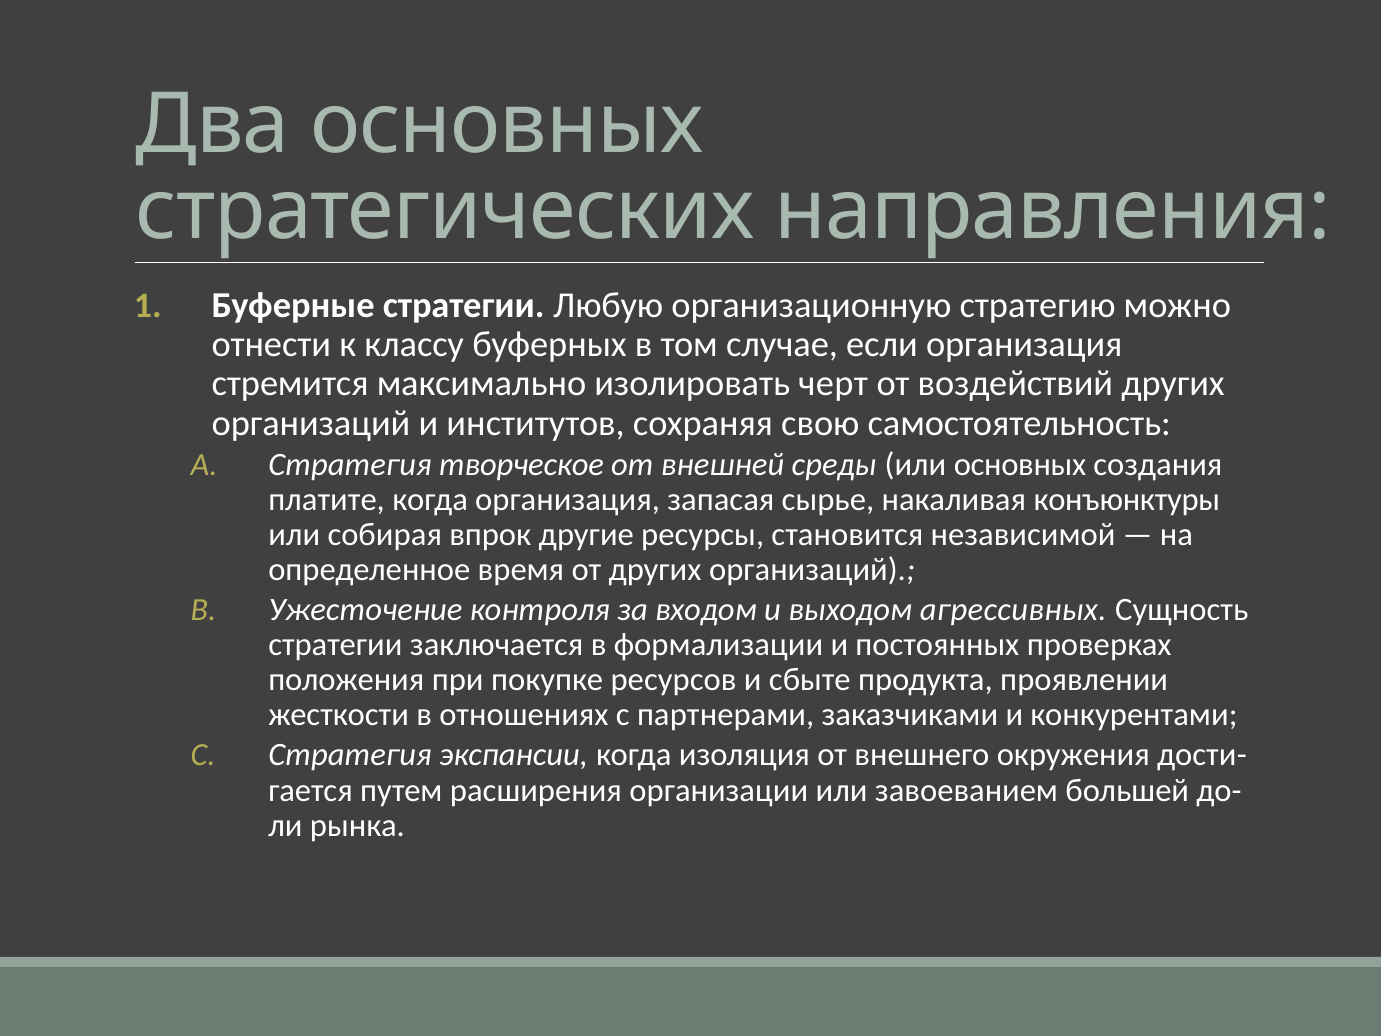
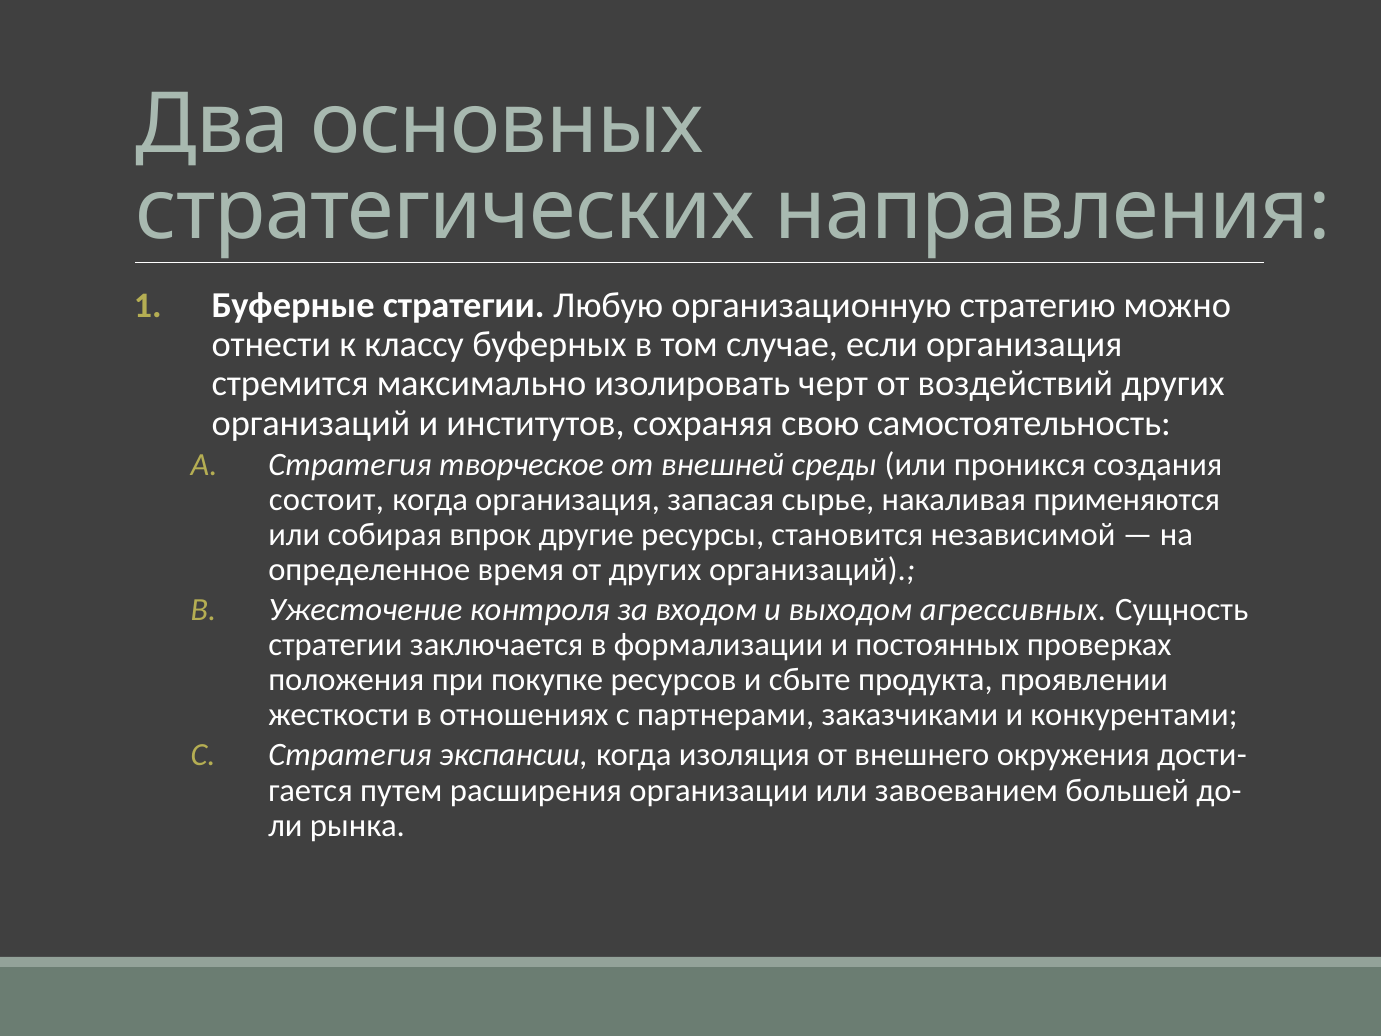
или основных: основных -> проникся
платите: платите -> состоит
конъюнктуры: конъюнктуры -> применяются
